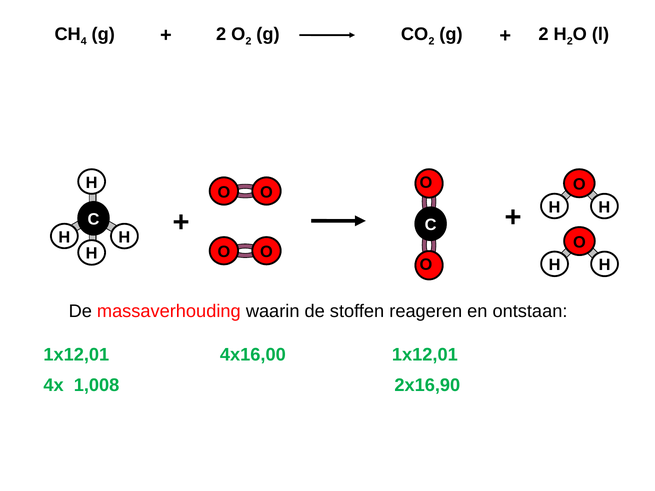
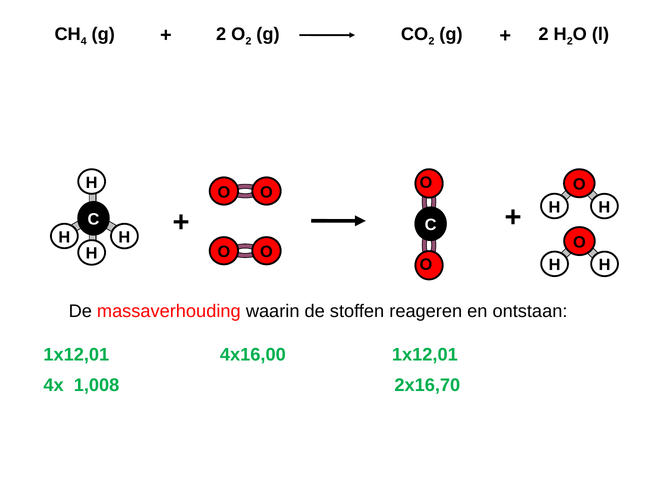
2x16,90: 2x16,90 -> 2x16,70
